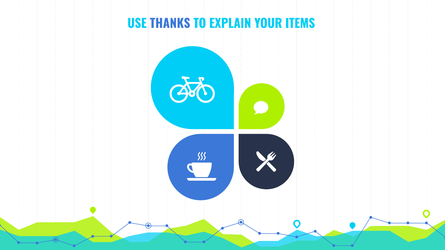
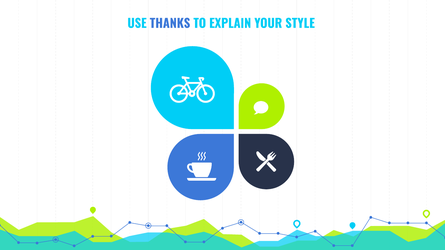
ITEMS: ITEMS -> STYLE
